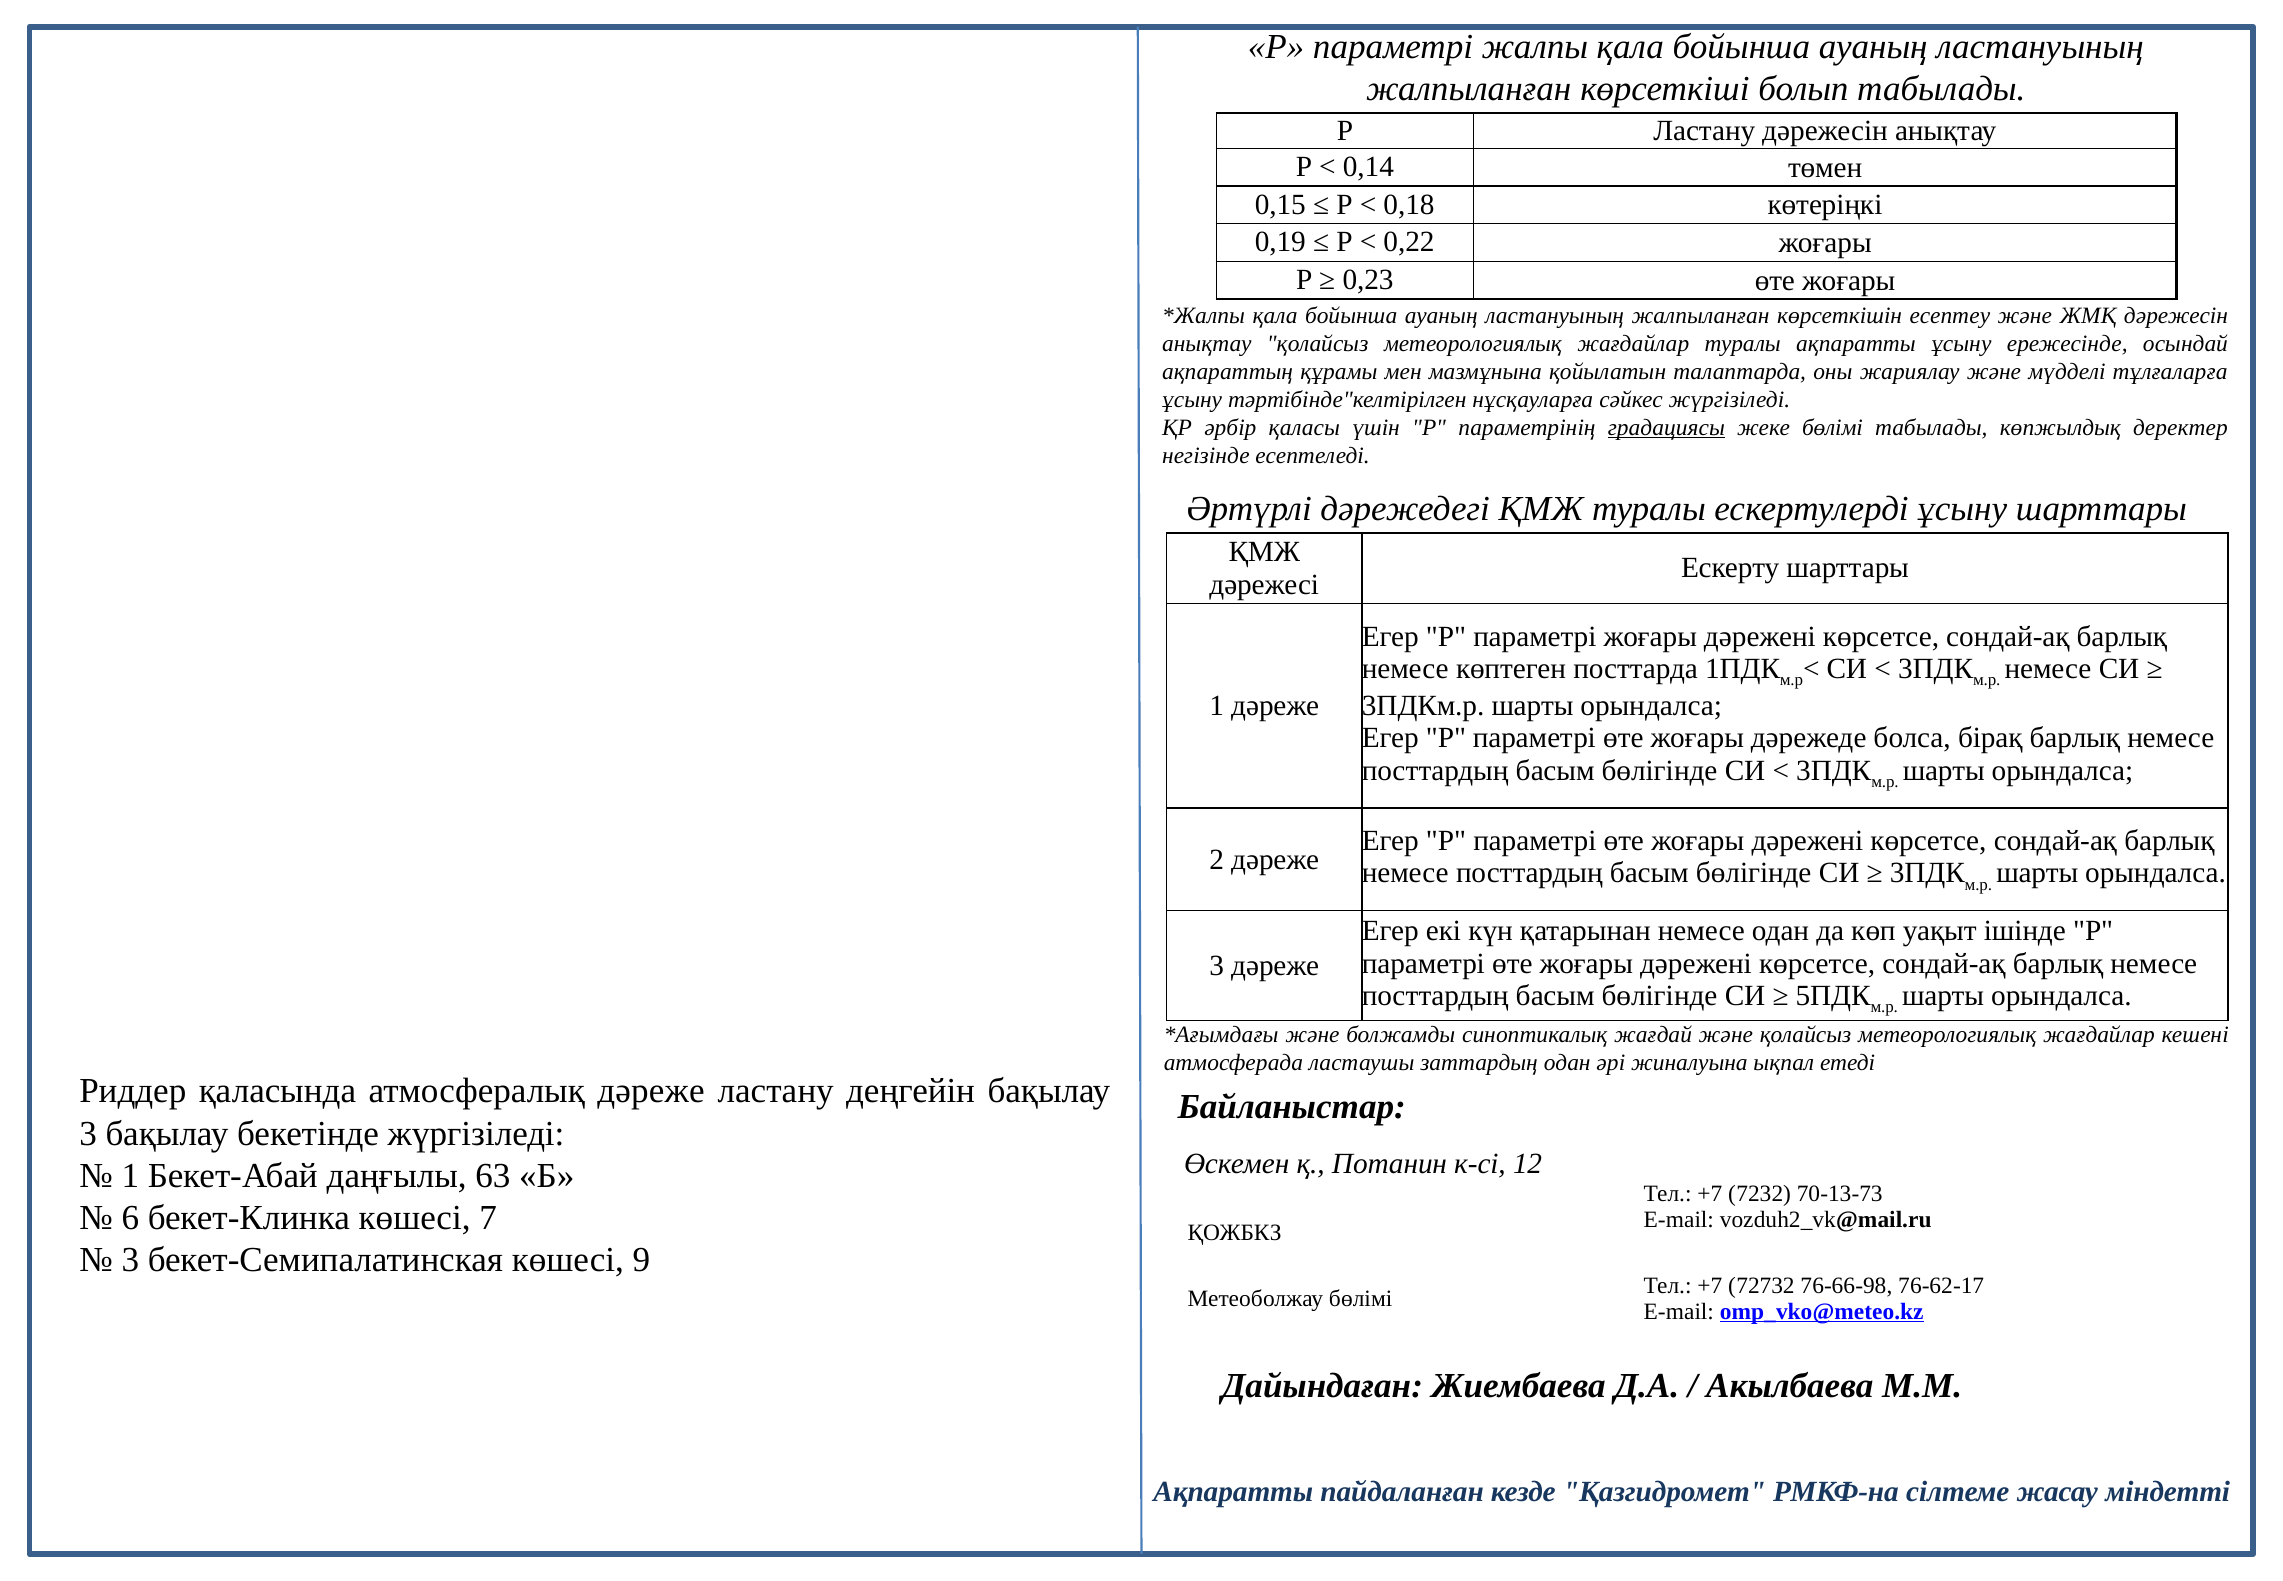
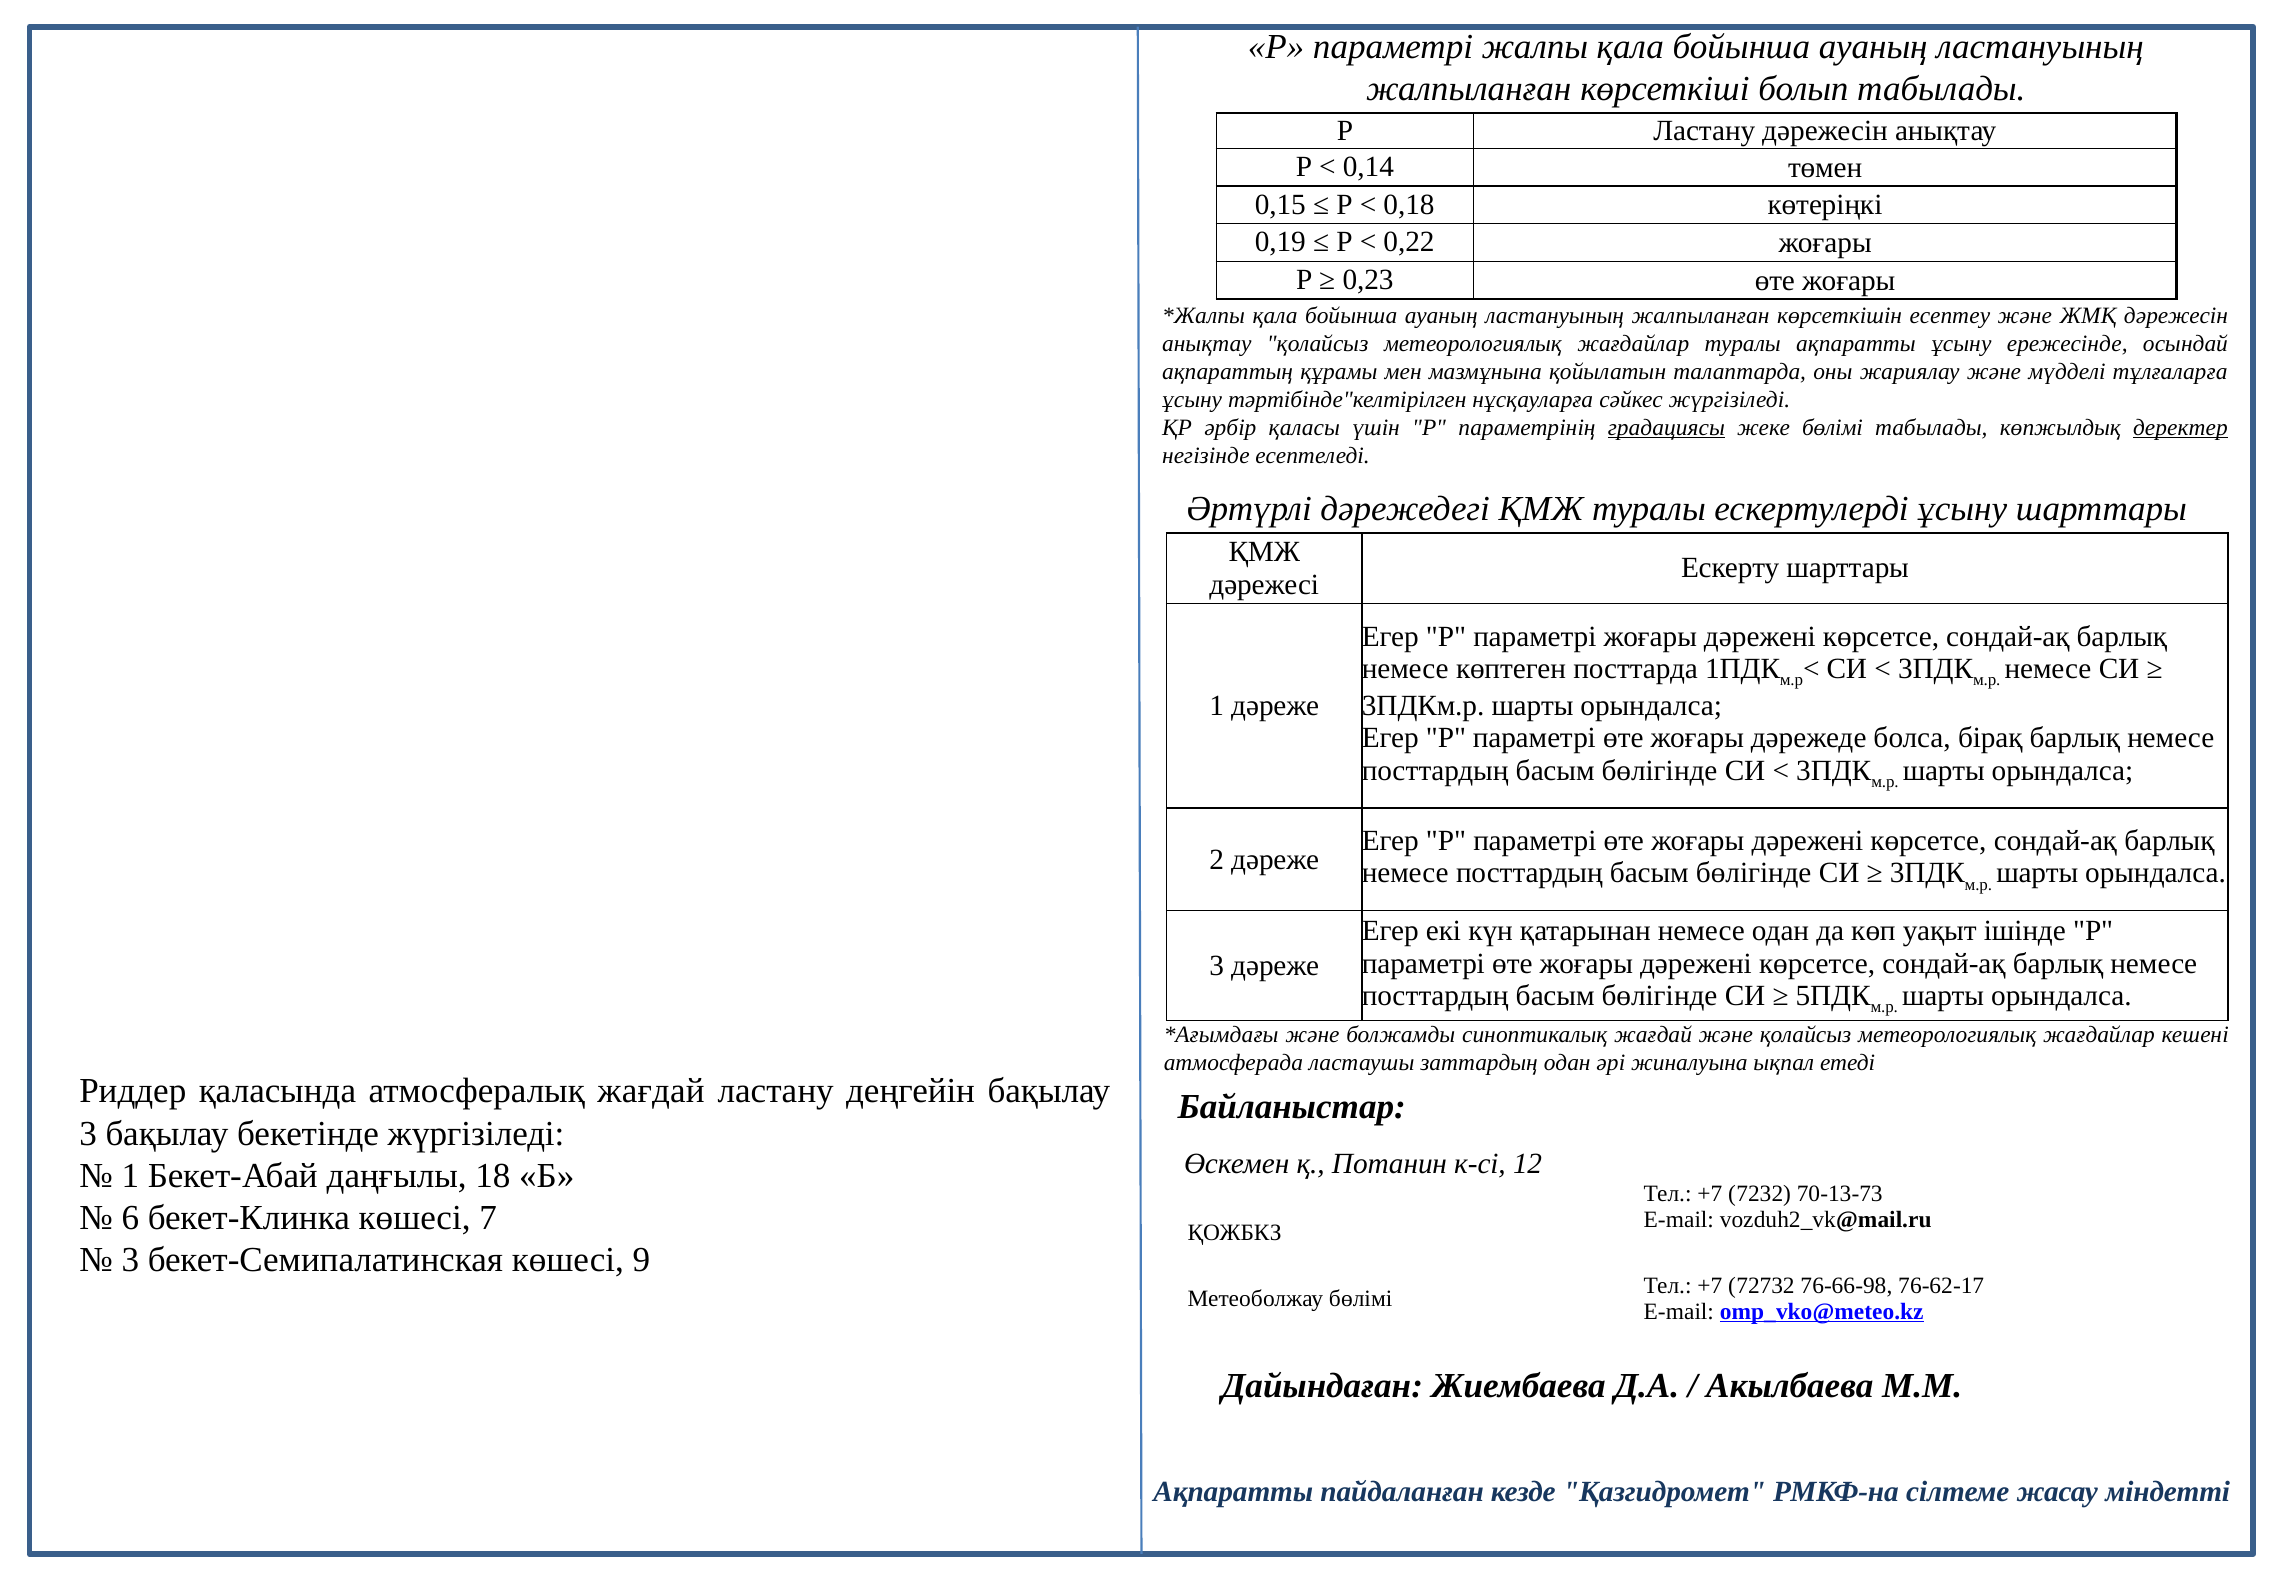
деректер underline: none -> present
атмосфералық дәреже: дәреже -> жағдай
63: 63 -> 18
